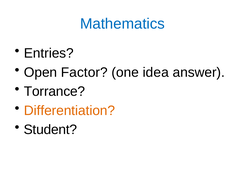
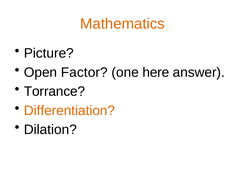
Mathematics colour: blue -> orange
Entries: Entries -> Picture
idea: idea -> here
Student: Student -> Dilation
